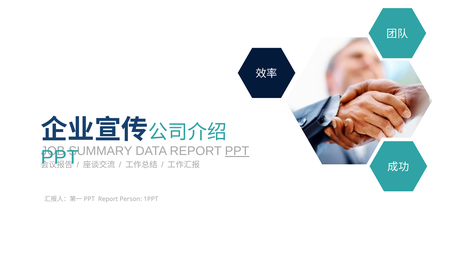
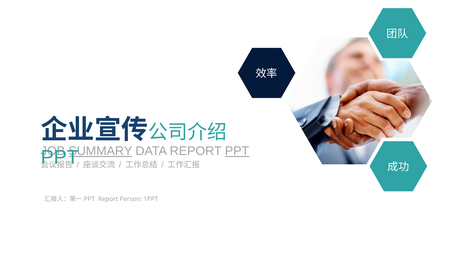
SUMMARY underline: none -> present
